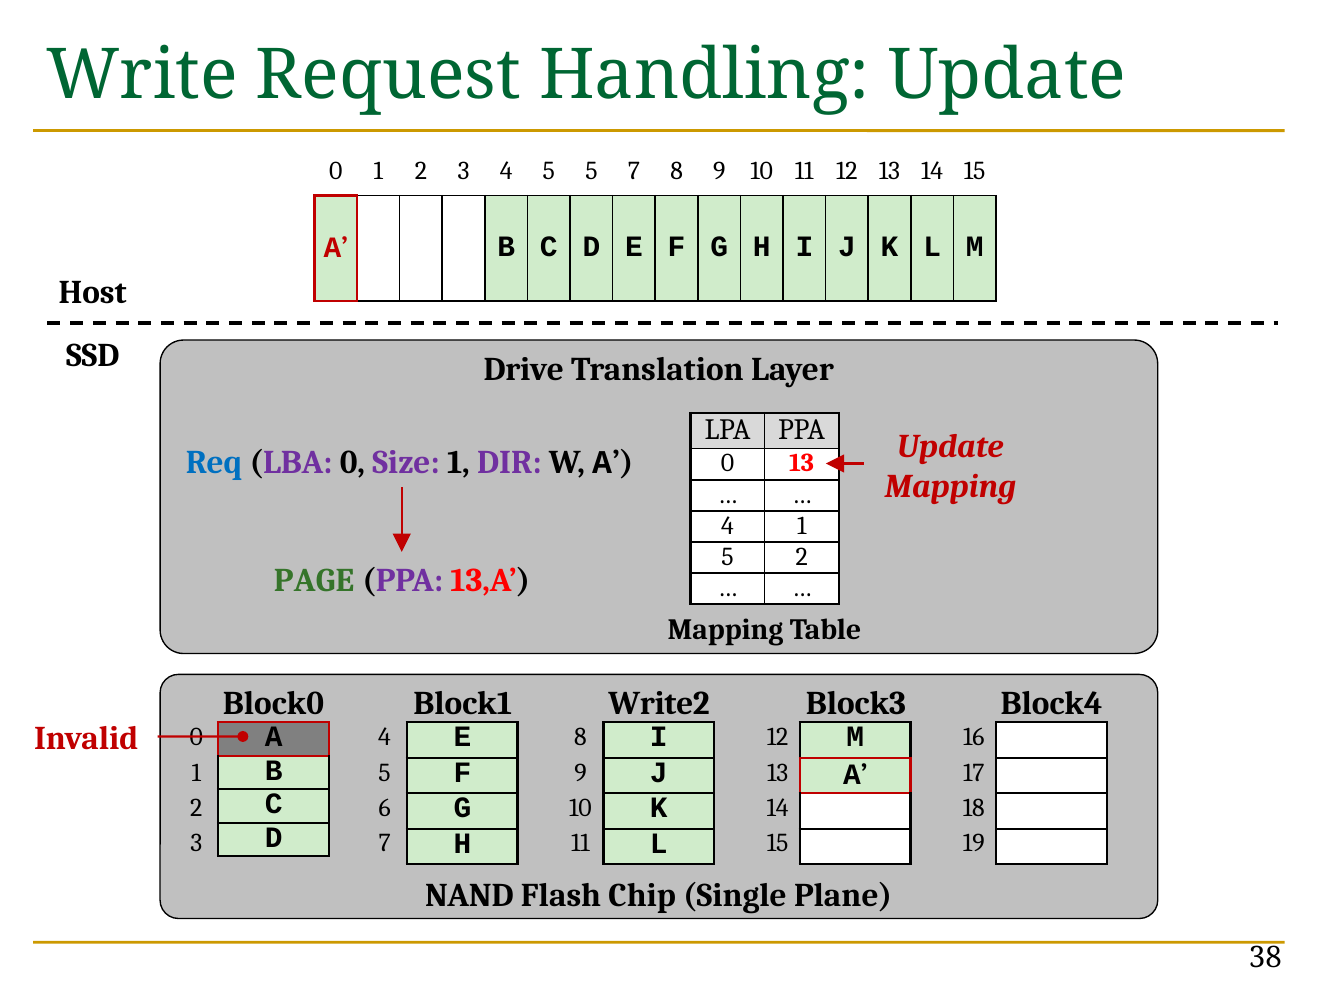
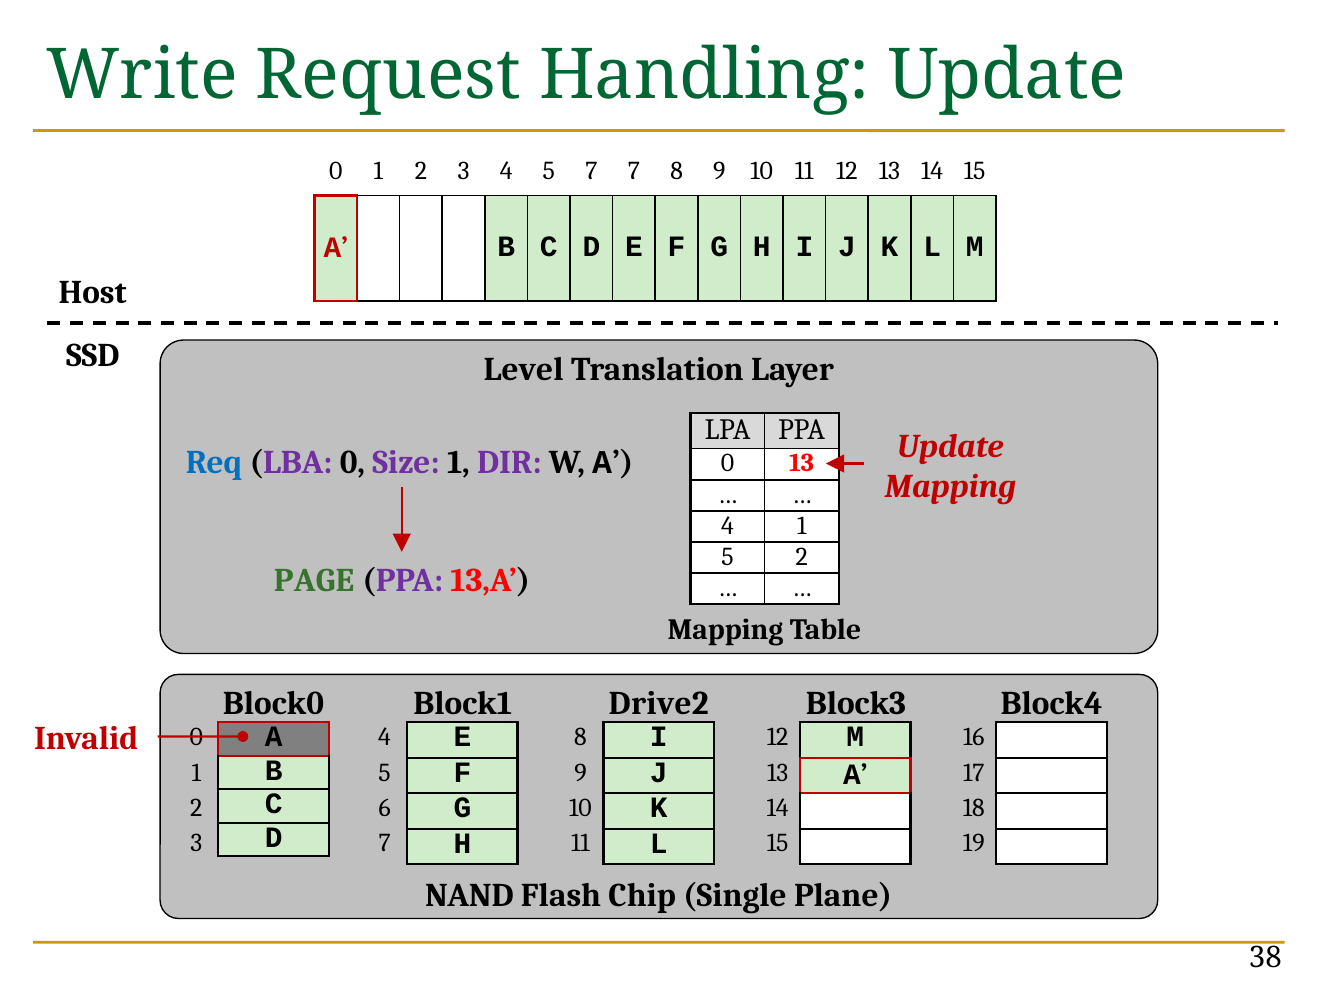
5 5: 5 -> 7
Drive: Drive -> Level
Write2: Write2 -> Drive2
